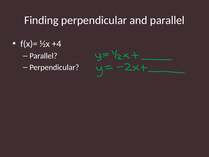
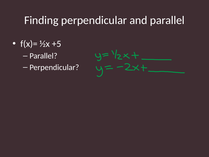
+4: +4 -> +5
